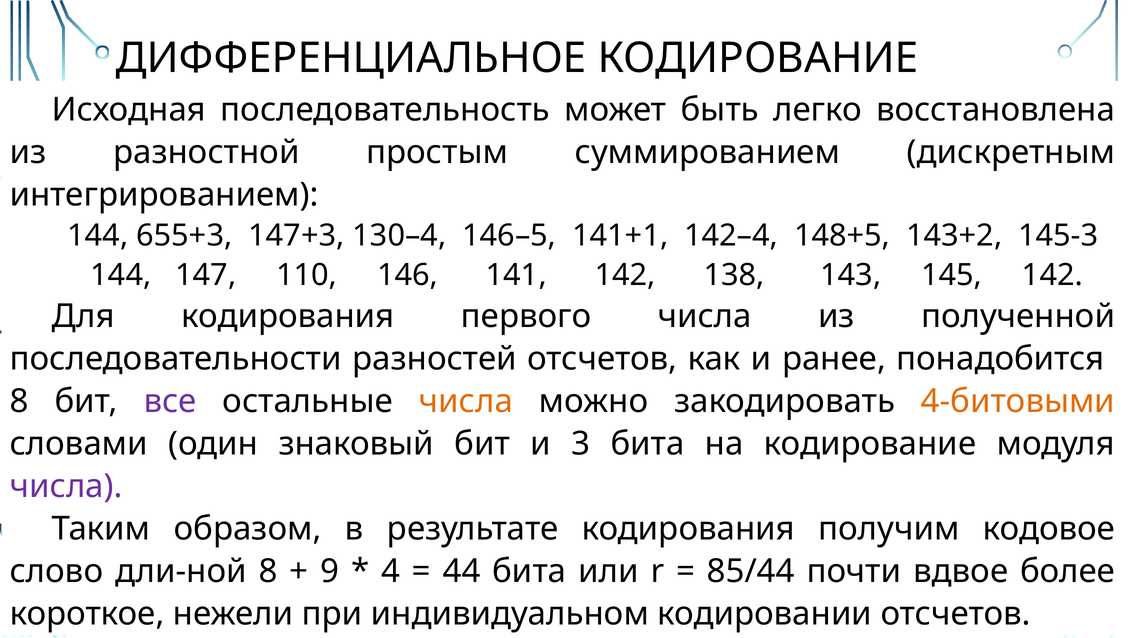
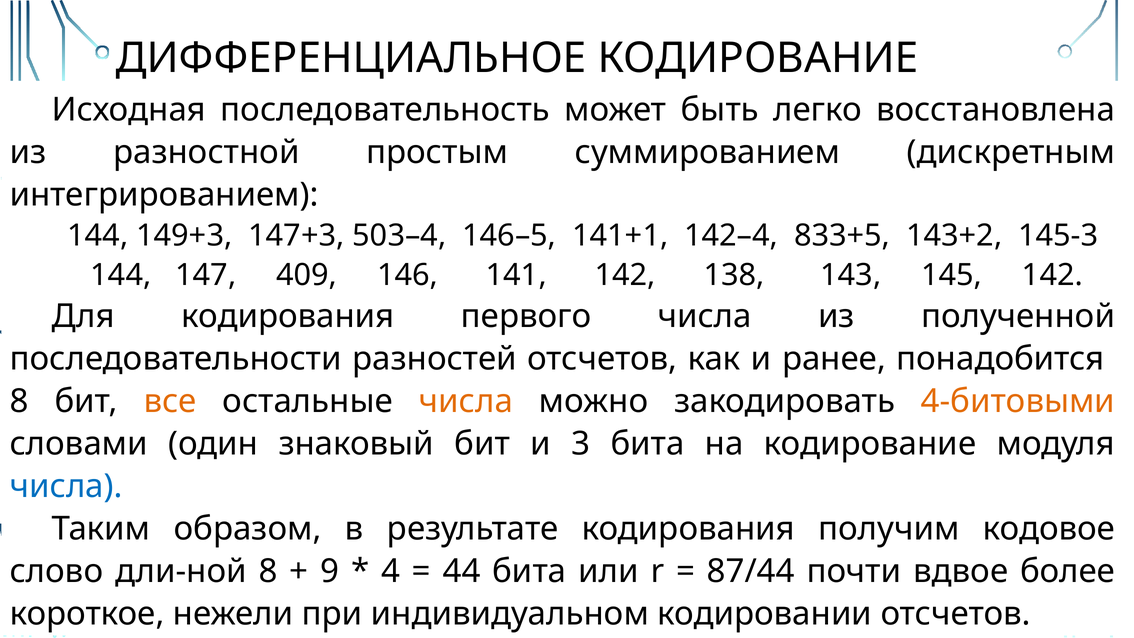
655+3: 655+3 -> 149+3
130–4: 130–4 -> 503–4
148+5: 148+5 -> 833+5
110: 110 -> 409
все colour: purple -> orange
числа at (66, 486) colour: purple -> blue
85/44: 85/44 -> 87/44
